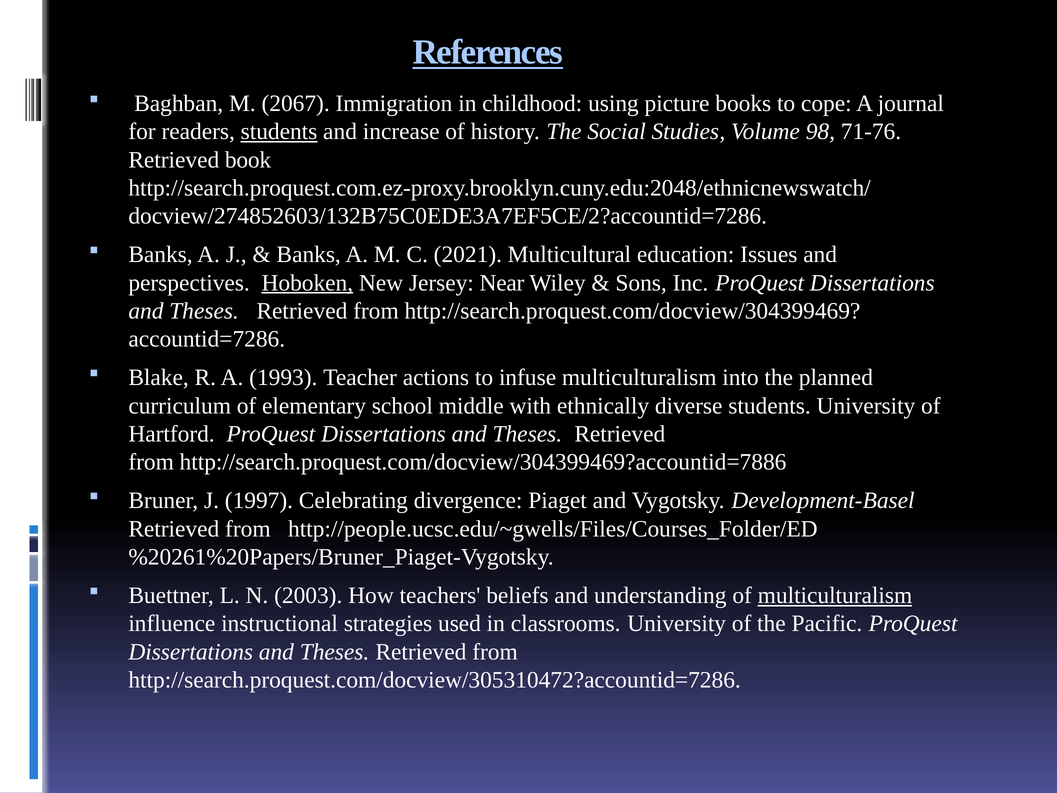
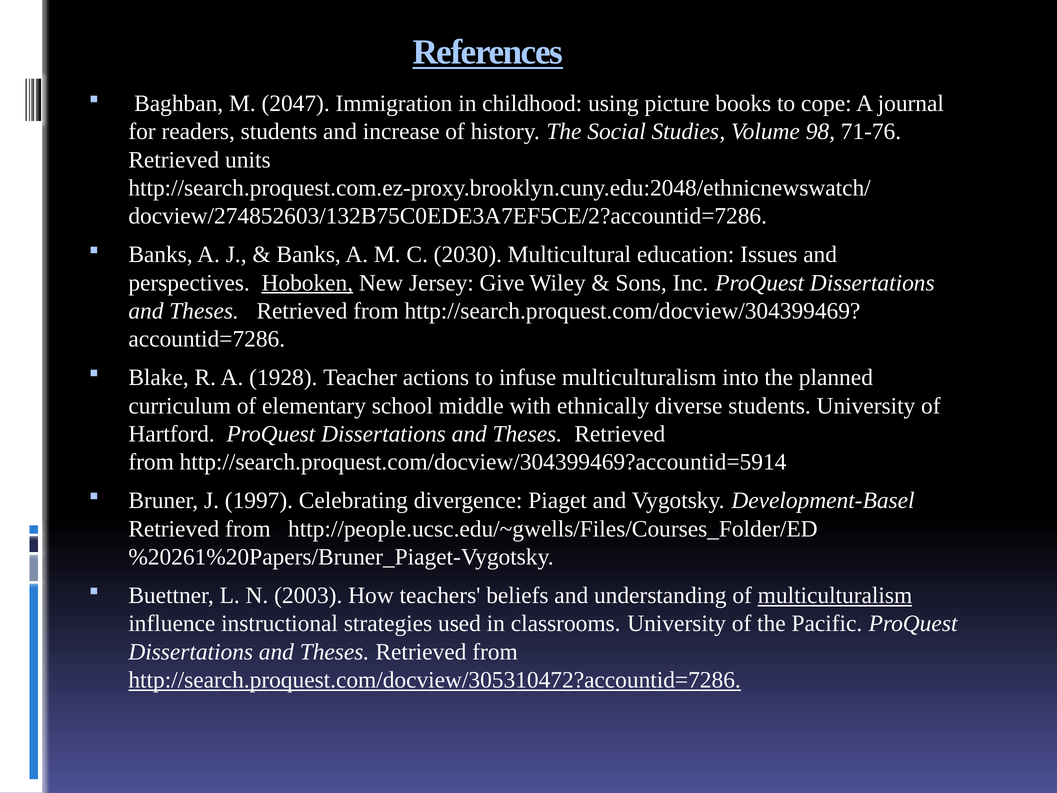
2067: 2067 -> 2047
students at (279, 132) underline: present -> none
book: book -> units
2021: 2021 -> 2030
Near: Near -> Give
1993: 1993 -> 1928
http://search.proquest.com/docview/304399469?accountid=7886: http://search.proquest.com/docview/304399469?accountid=7886 -> http://search.proquest.com/docview/304399469?accountid=5914
http://search.proquest.com/docview/305310472?accountid=7286 underline: none -> present
